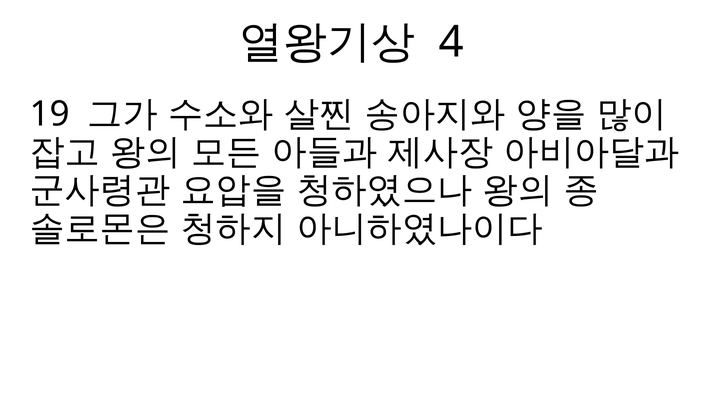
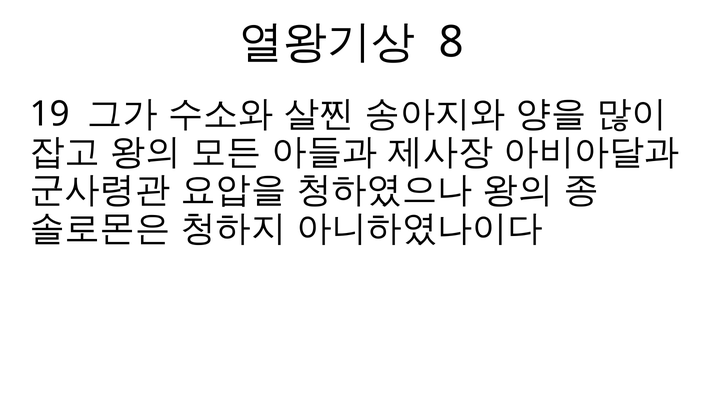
4: 4 -> 8
